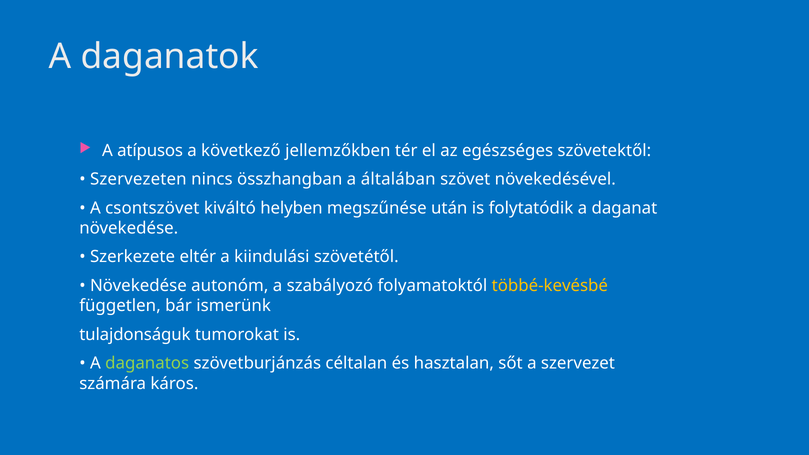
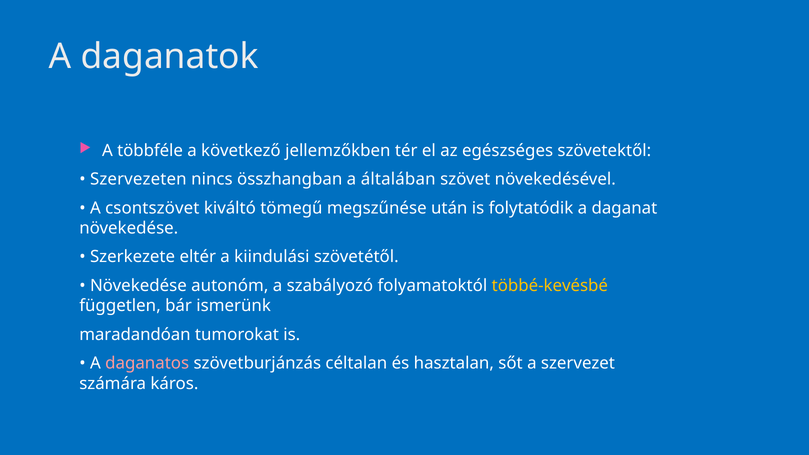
atípusos: atípusos -> többféle
helyben: helyben -> tömegű
tulajdonságuk: tulajdonságuk -> maradandóan
daganatos colour: light green -> pink
